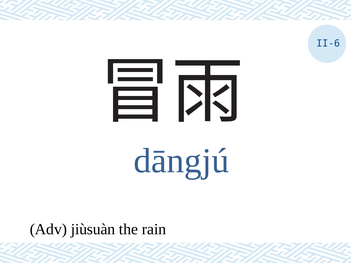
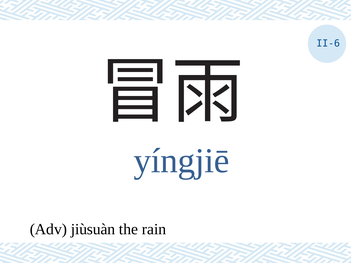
dāngjú: dāngjú -> yíngjiē
